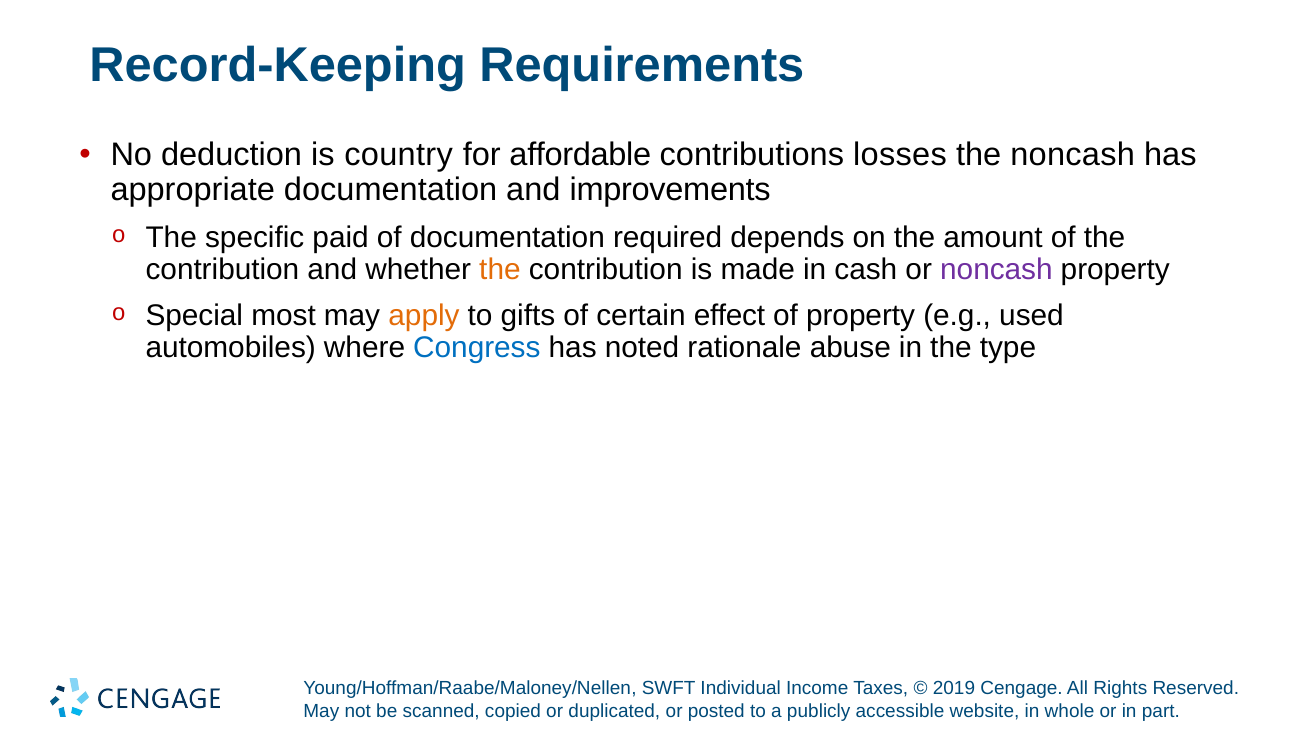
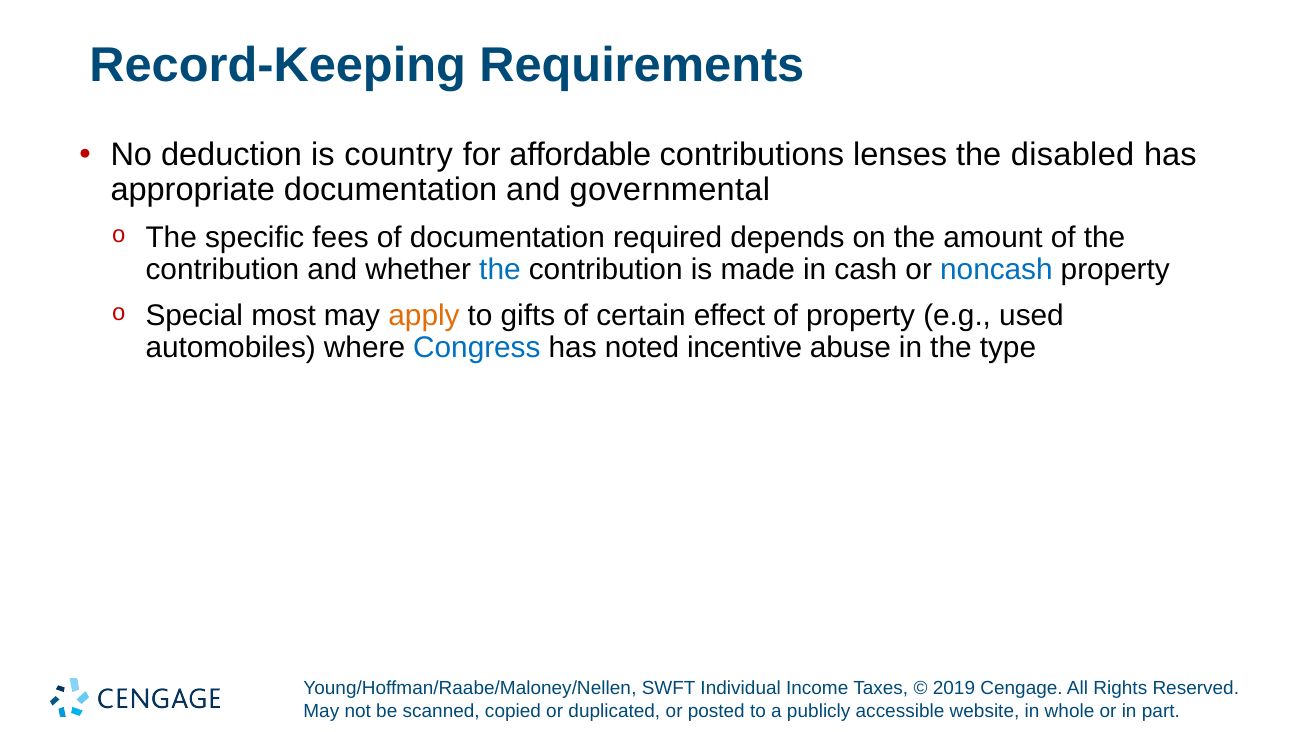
losses: losses -> lenses
the noncash: noncash -> disabled
improvements: improvements -> governmental
paid: paid -> fees
the at (500, 269) colour: orange -> blue
noncash at (996, 269) colour: purple -> blue
rationale: rationale -> incentive
